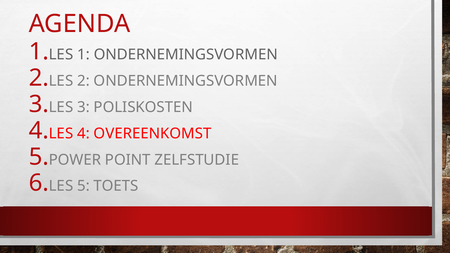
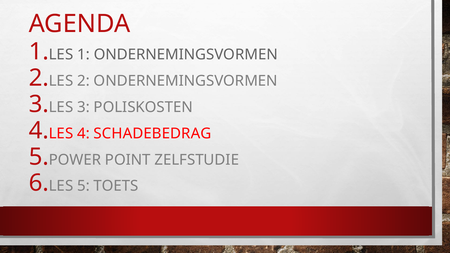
OVEREENKOMST: OVEREENKOMST -> SCHADEBEDRAG
